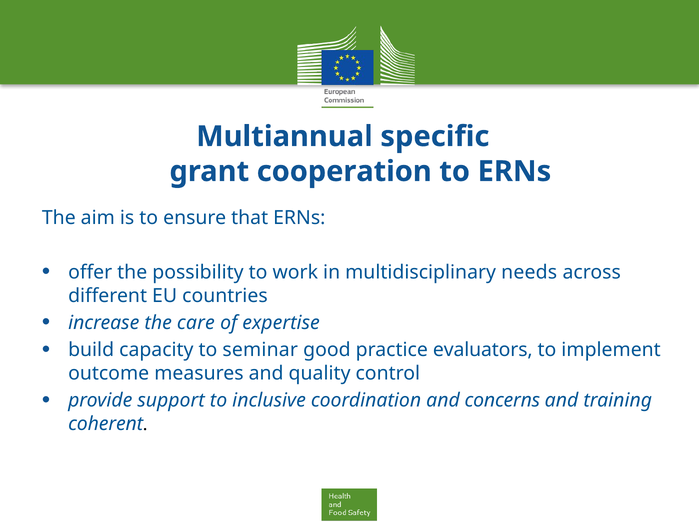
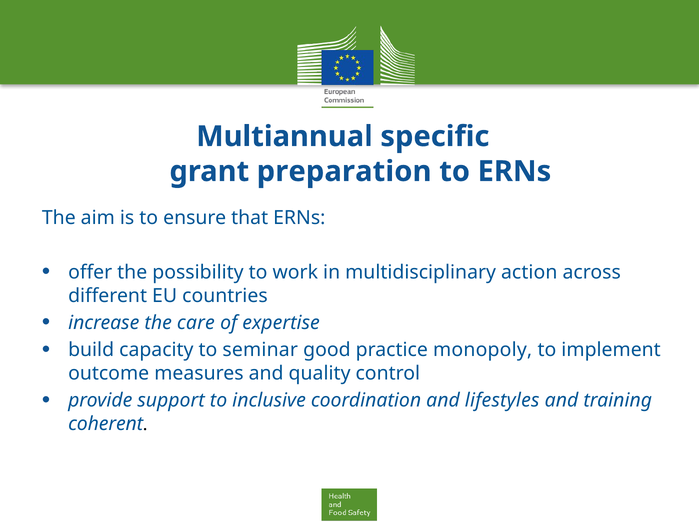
cooperation: cooperation -> preparation
needs: needs -> action
evaluators: evaluators -> monopoly
concerns: concerns -> lifestyles
